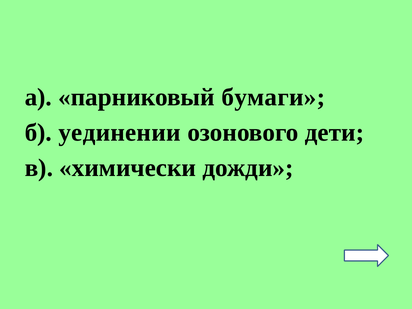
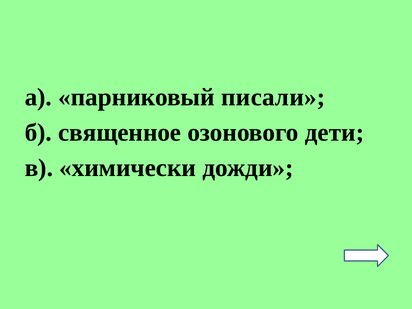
бумаги: бумаги -> писали
уединении: уединении -> священное
